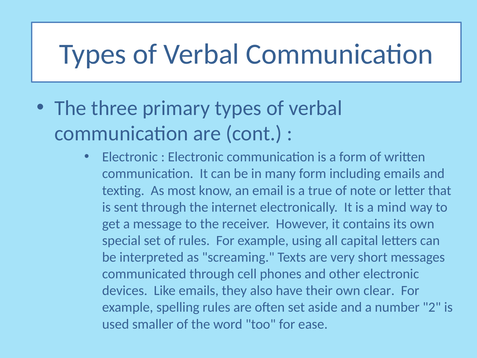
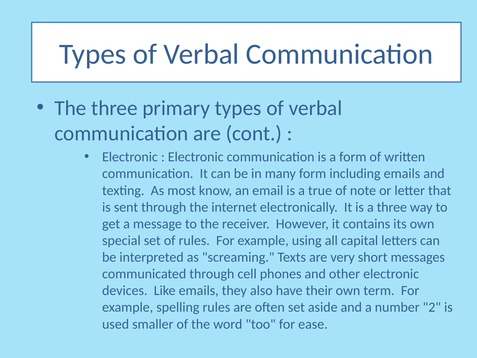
a mind: mind -> three
clear: clear -> term
